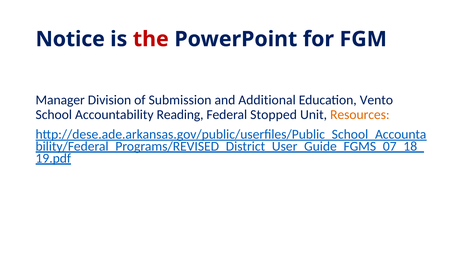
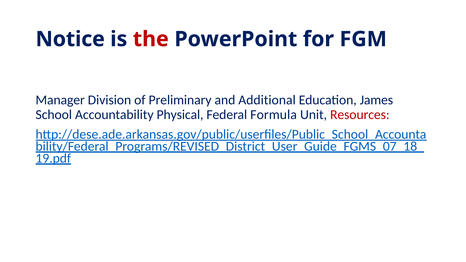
Submission: Submission -> Preliminary
Vento: Vento -> James
Reading: Reading -> Physical
Stopped: Stopped -> Formula
Resources colour: orange -> red
